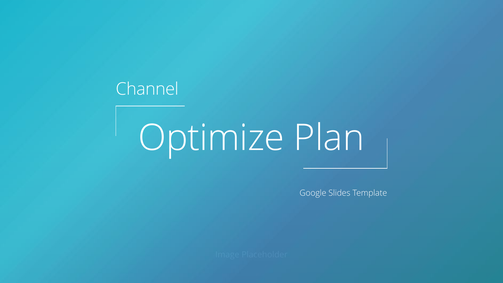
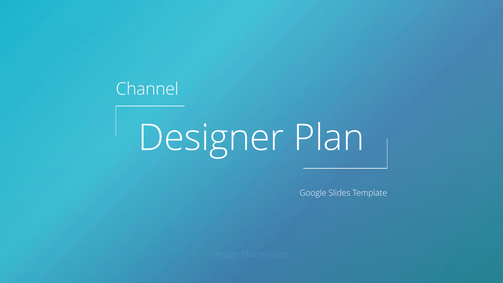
Optimize: Optimize -> Designer
